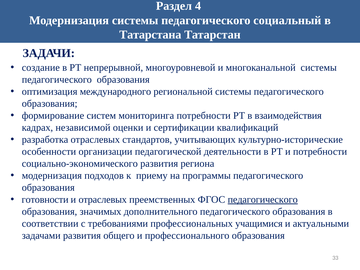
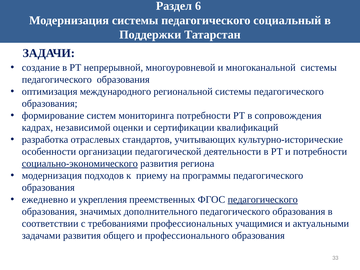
4: 4 -> 6
Татарстана: Татарстана -> Поддержки
взаимодействия: взаимодействия -> сопровождения
социально-экономического underline: none -> present
готовности: готовности -> ежедневно
и отраслевых: отраслевых -> укрепления
